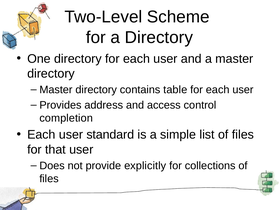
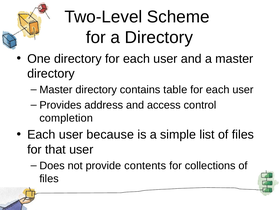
standard: standard -> because
explicitly: explicitly -> contents
